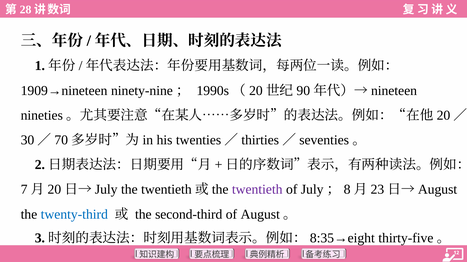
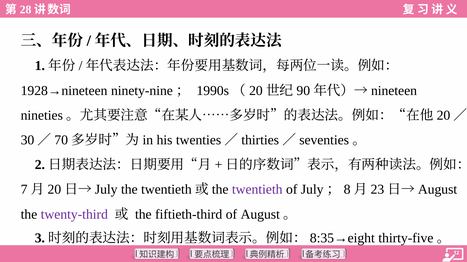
1909→nineteen: 1909→nineteen -> 1928→nineteen
twenty-third colour: blue -> purple
second-third: second-third -> fiftieth-third
